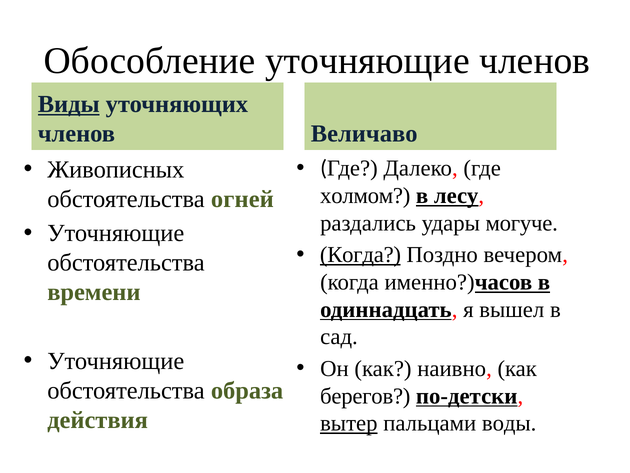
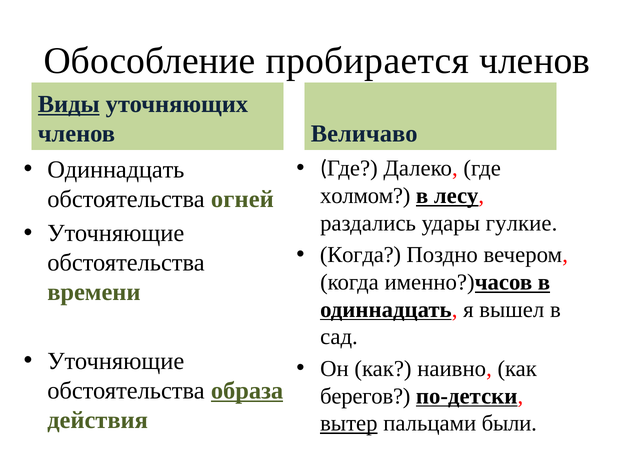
Обособление уточняющие: уточняющие -> пробирается
Живописных at (116, 169): Живописных -> Одиннадцать
могуче: могуче -> гулкие
Когда at (360, 255) underline: present -> none
образа underline: none -> present
воды: воды -> были
